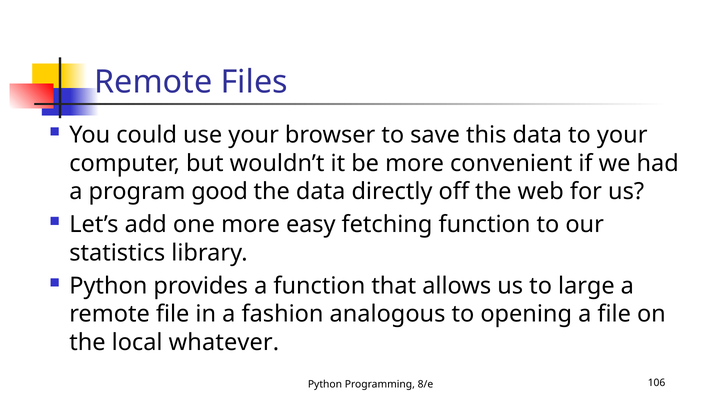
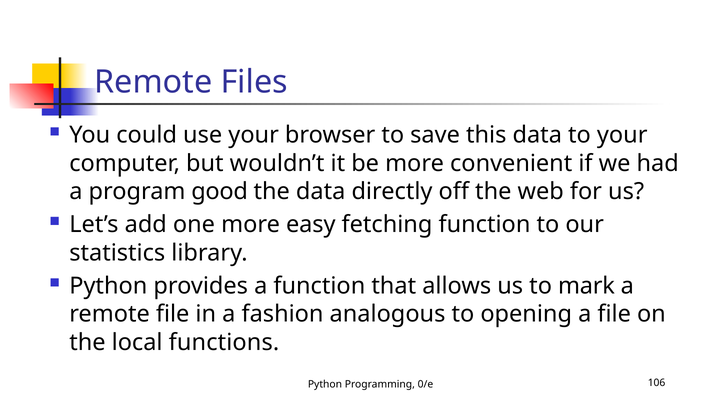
large: large -> mark
whatever: whatever -> functions
8/e: 8/e -> 0/e
